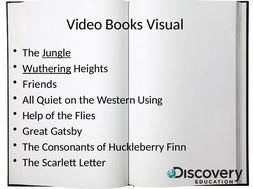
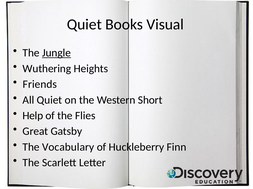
Video at (84, 24): Video -> Quiet
Wuthering underline: present -> none
Using: Using -> Short
Consonants: Consonants -> Vocabulary
